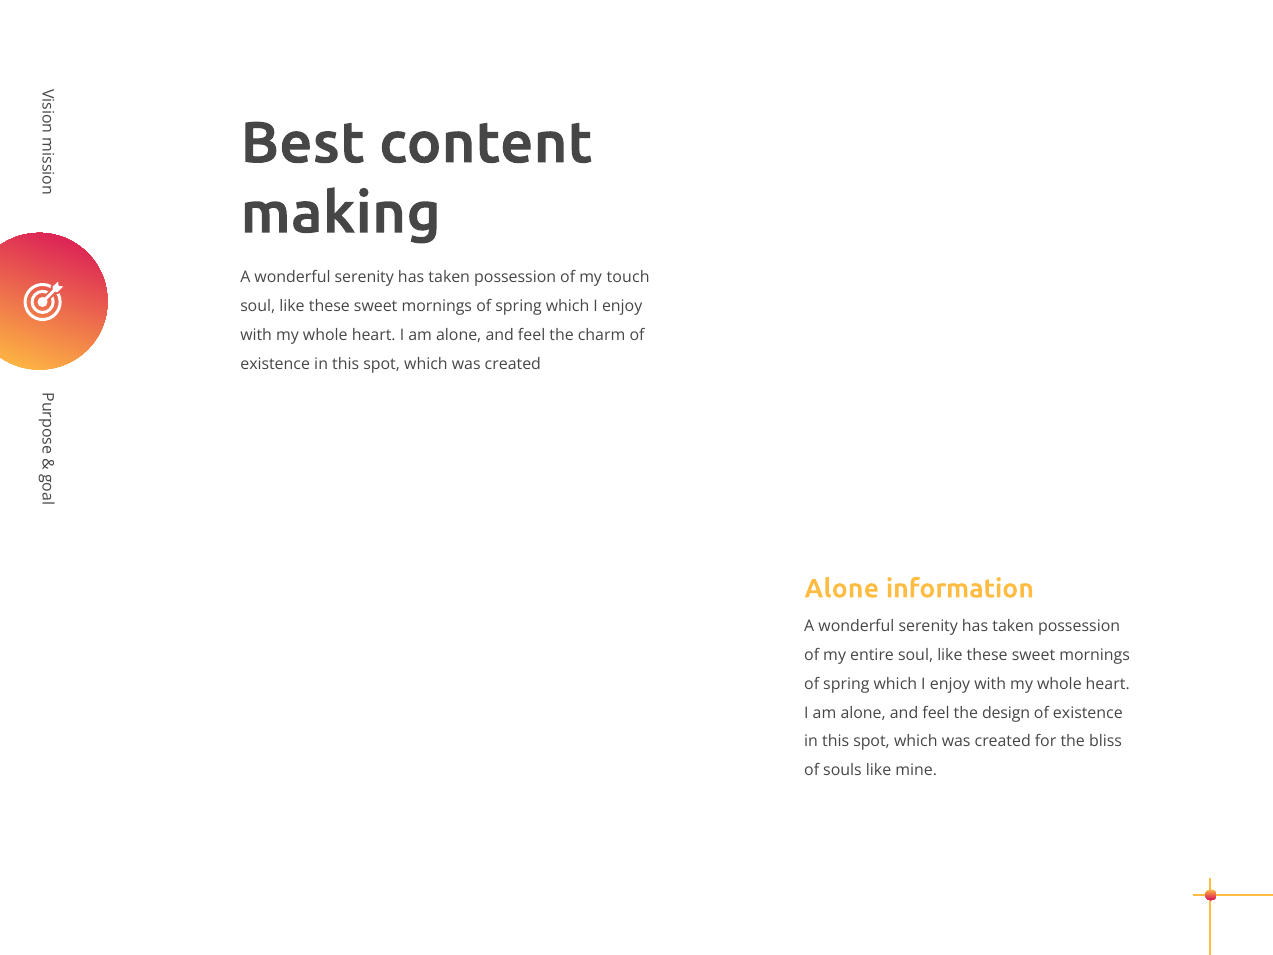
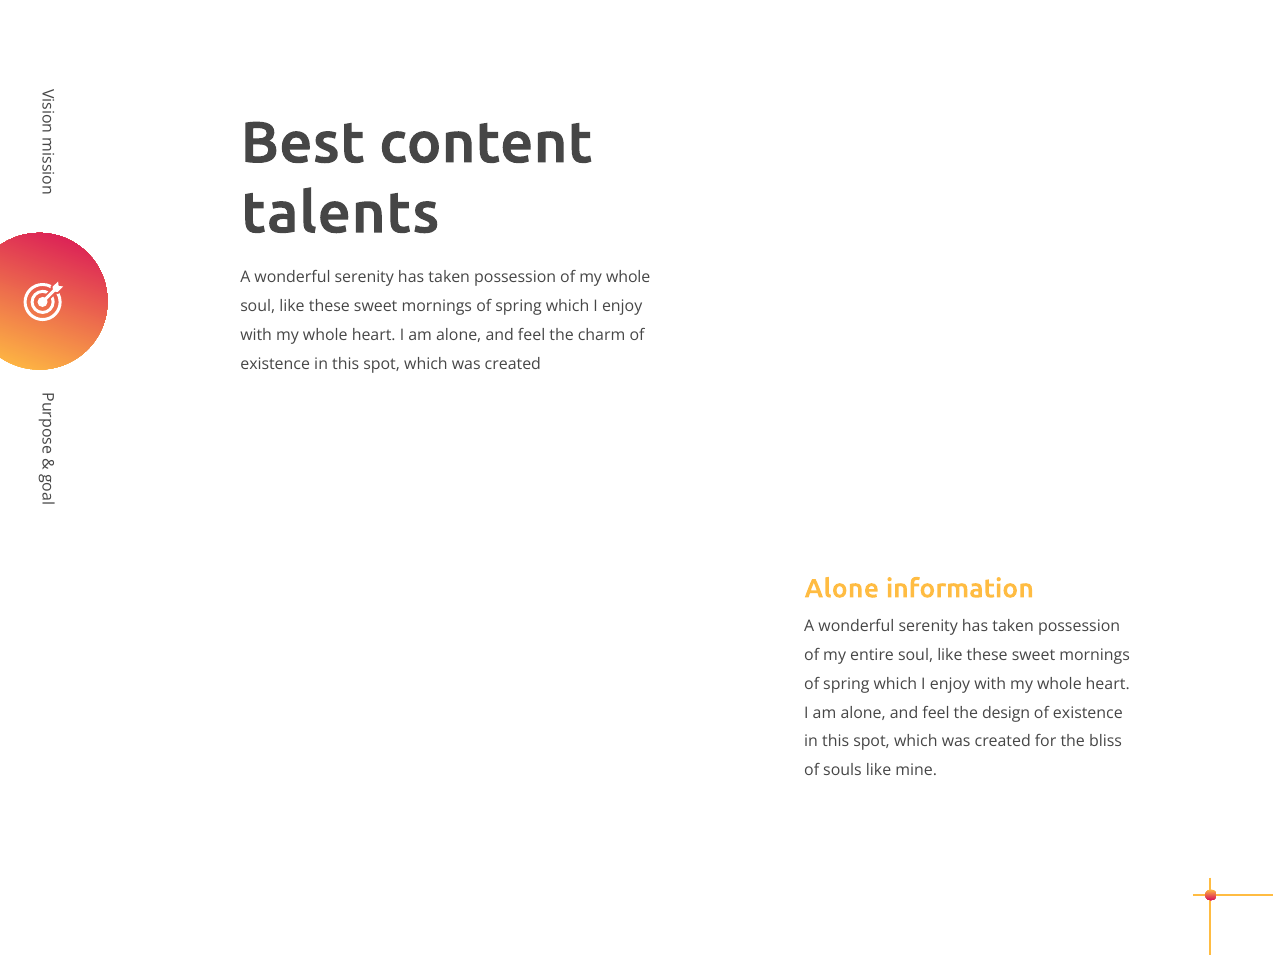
making: making -> talents
of my touch: touch -> whole
